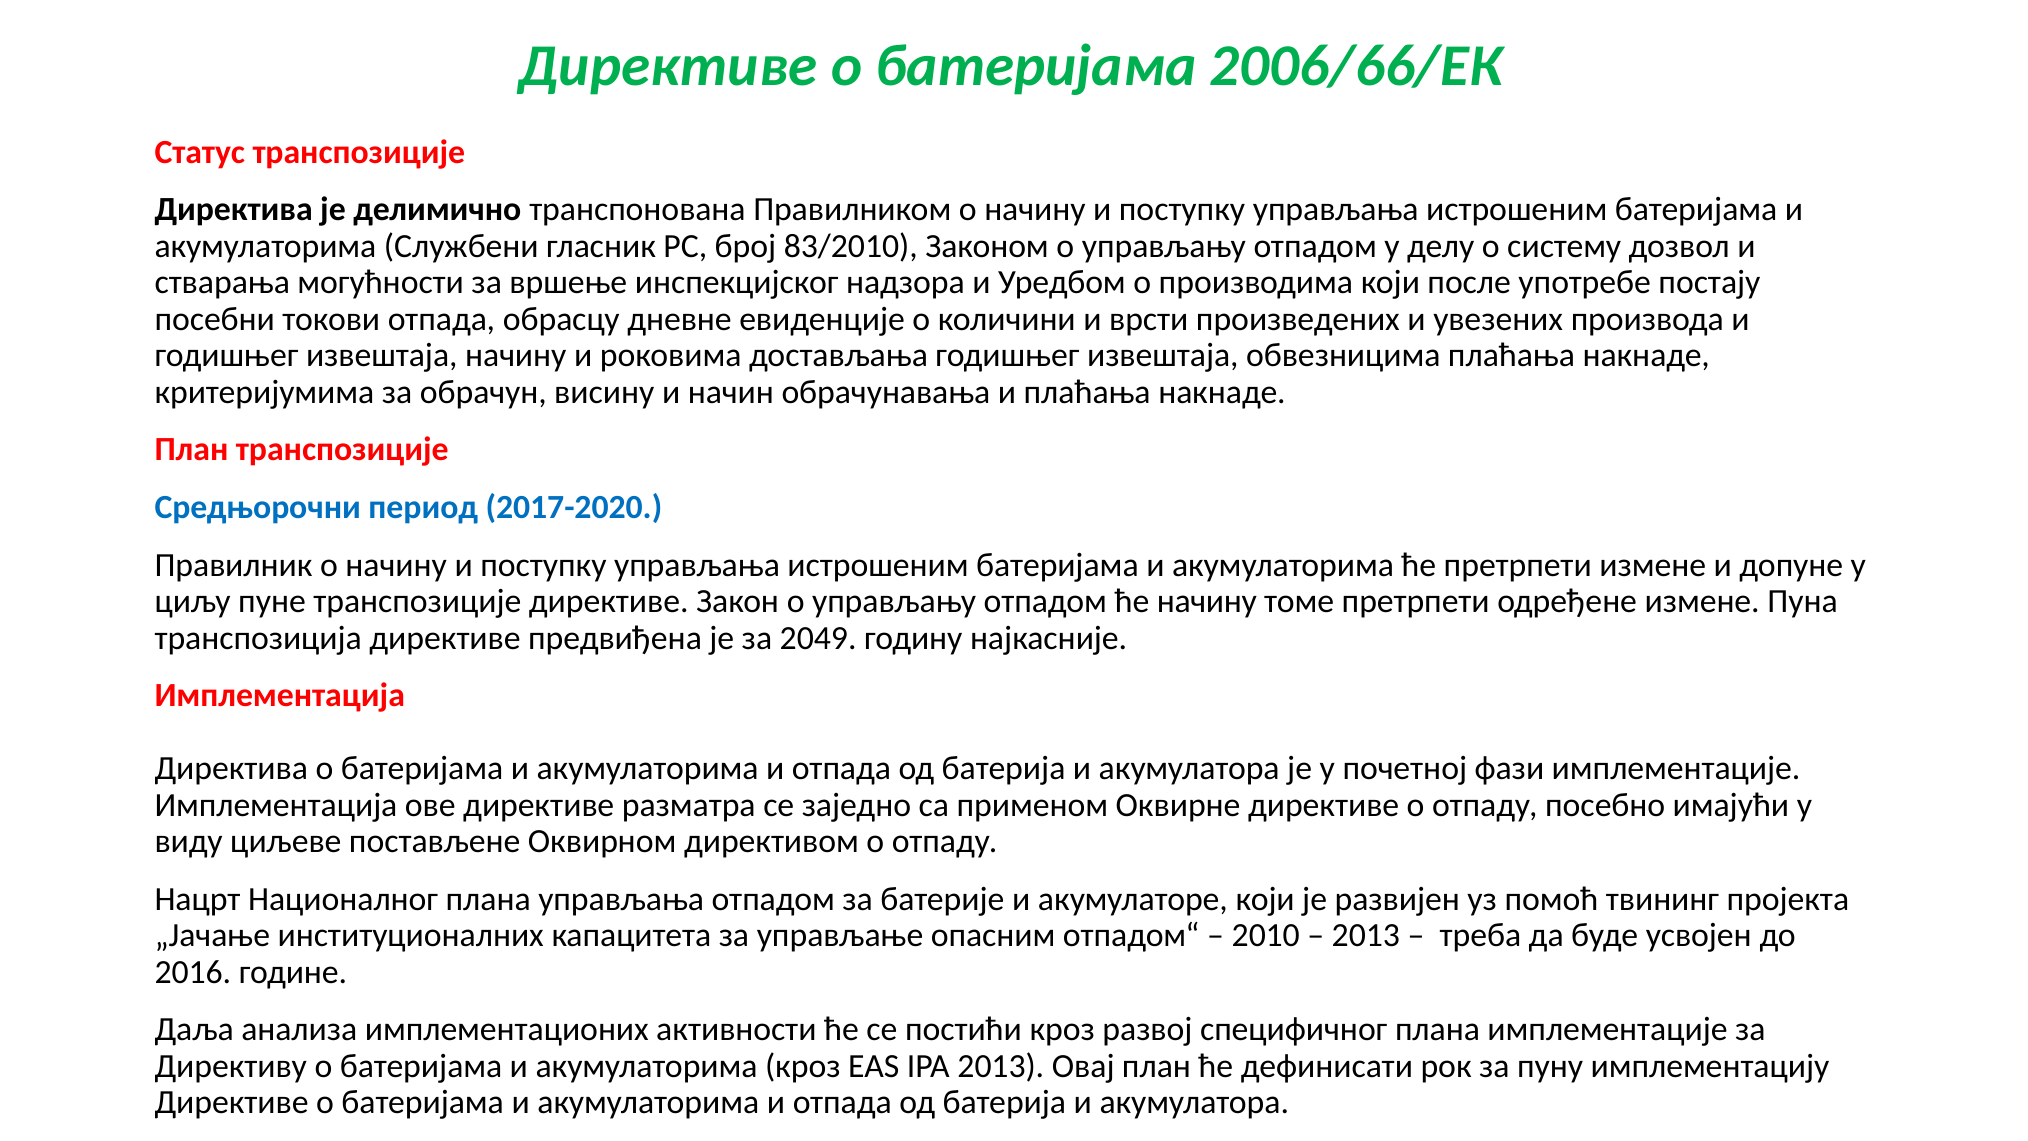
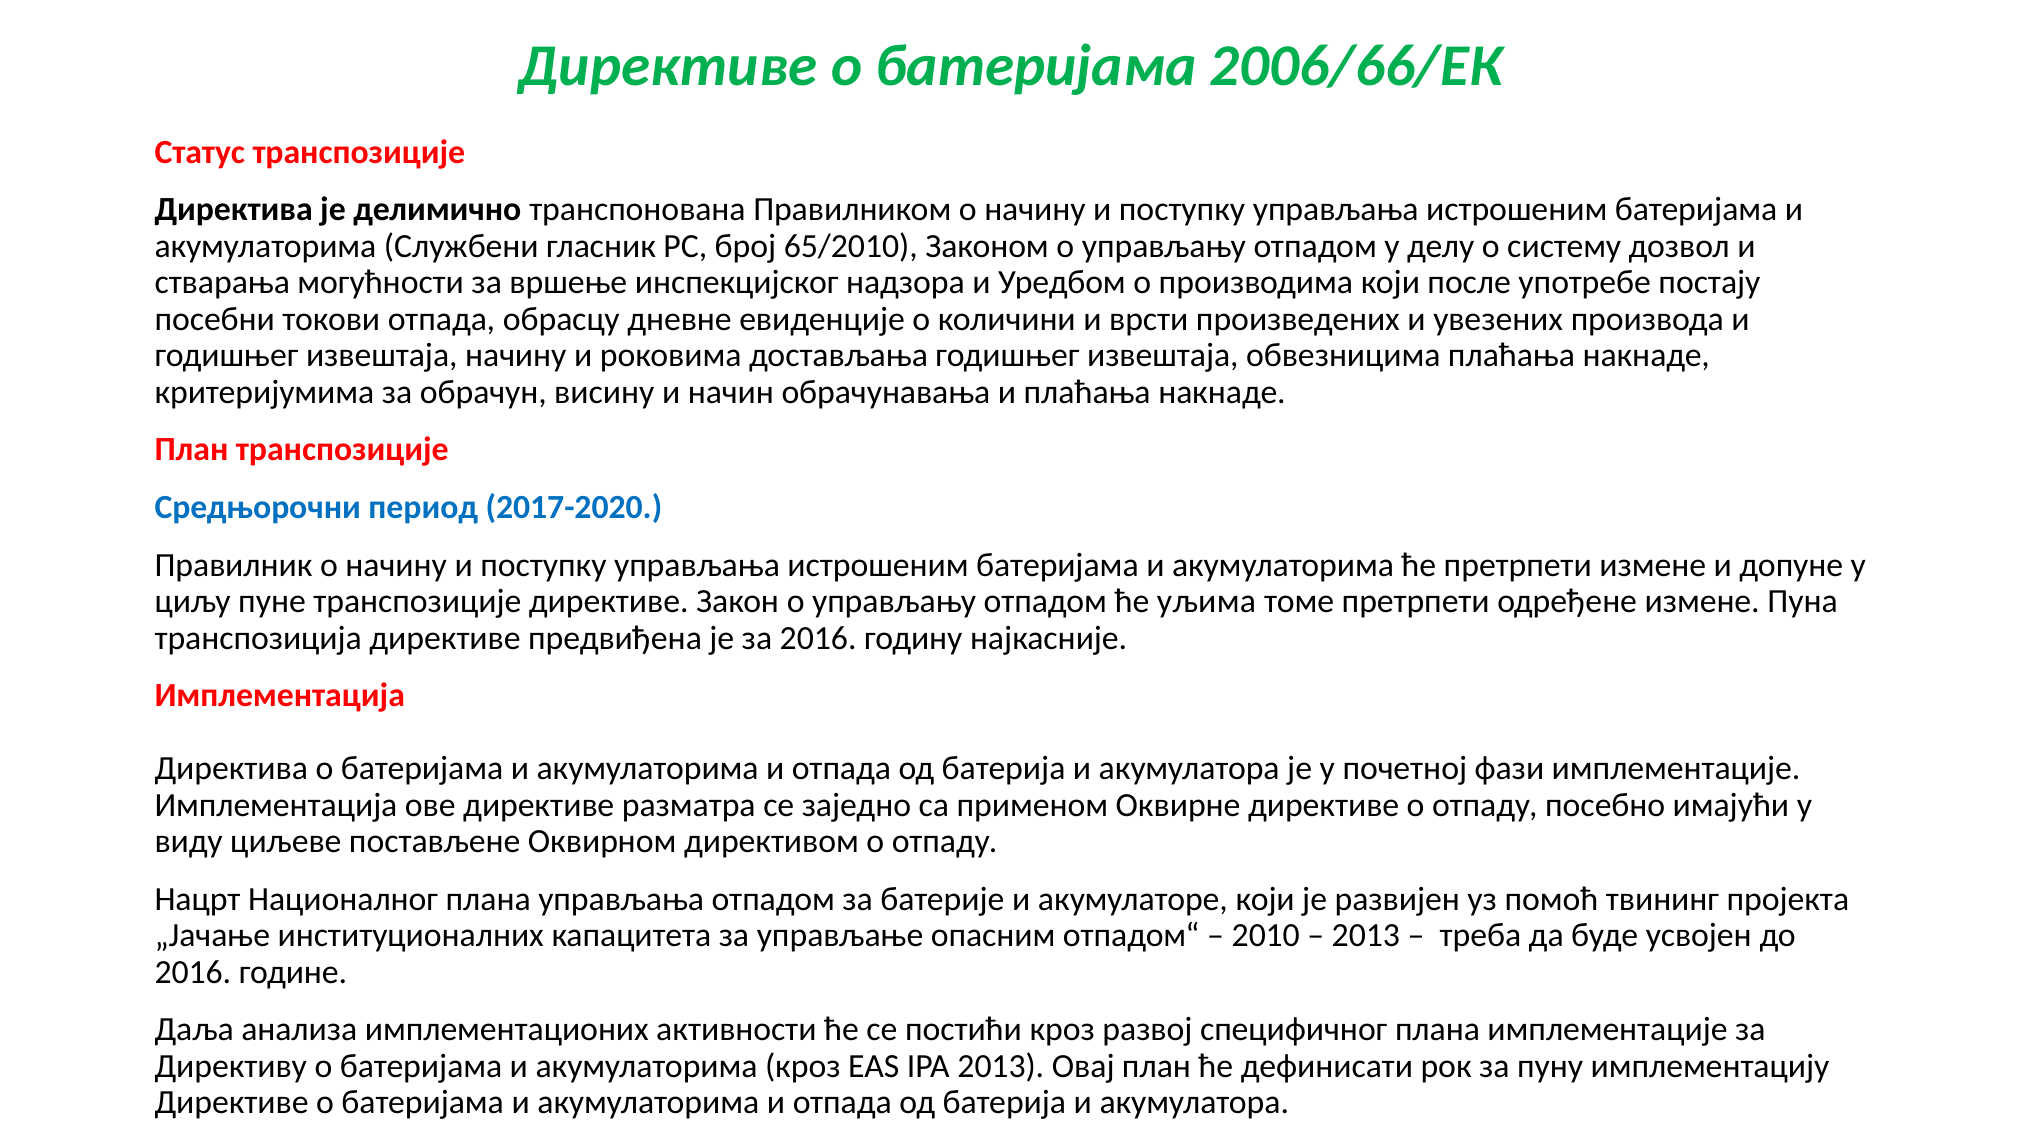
83/2010: 83/2010 -> 65/2010
ће начину: начину -> уљима
за 2049: 2049 -> 2016
